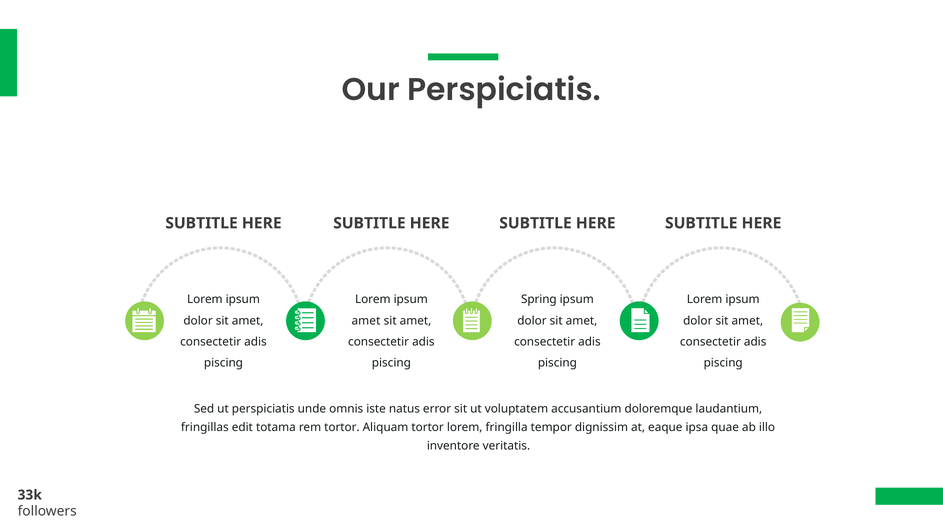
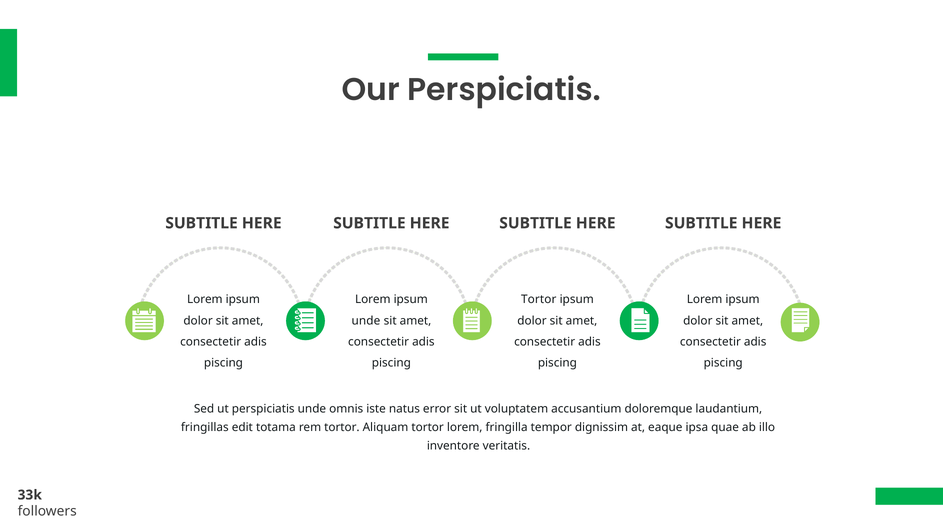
Spring at (539, 300): Spring -> Tortor
amet at (366, 321): amet -> unde
